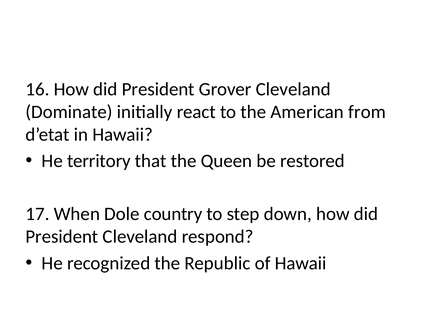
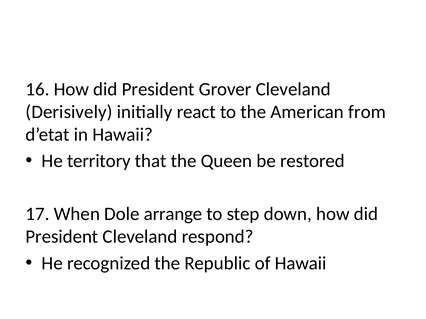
Dominate: Dominate -> Derisively
country: country -> arrange
